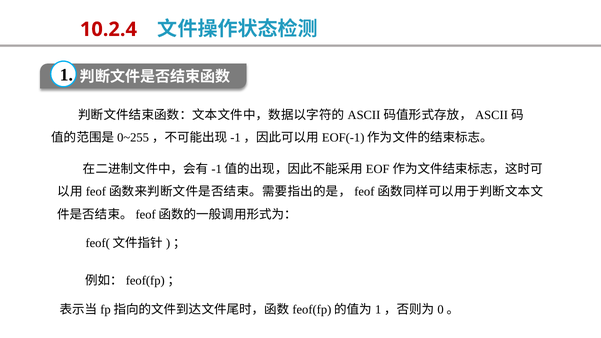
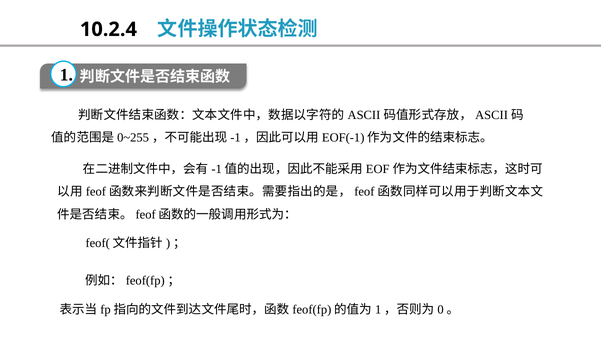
10.2.4 colour: red -> black
